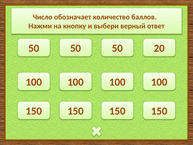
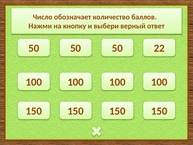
20: 20 -> 22
